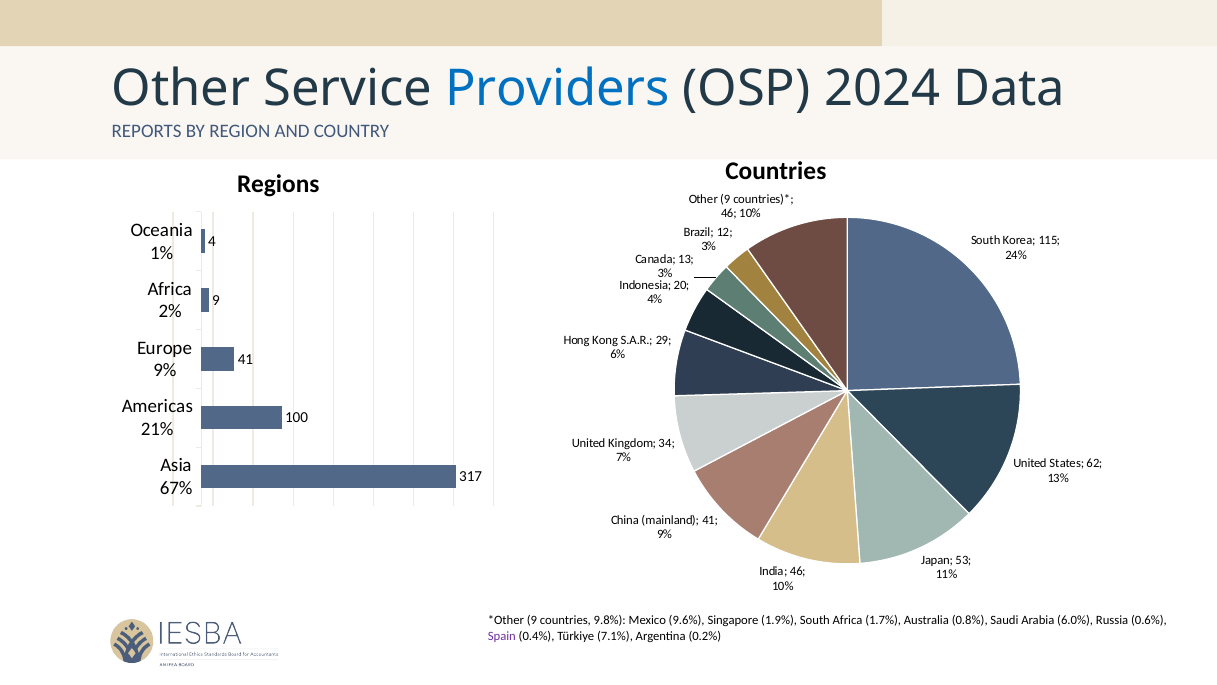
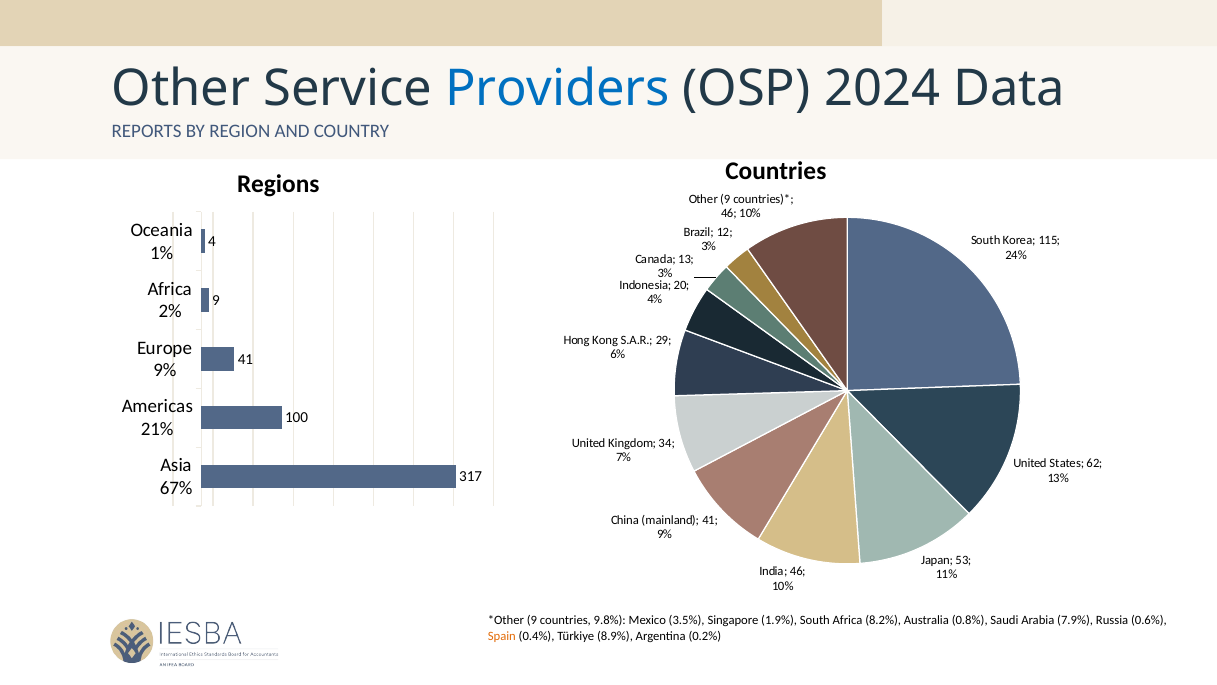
9.6%: 9.6% -> 3.5%
1.7%: 1.7% -> 8.2%
6.0%: 6.0% -> 7.9%
Spain colour: purple -> orange
7.1%: 7.1% -> 8.9%
